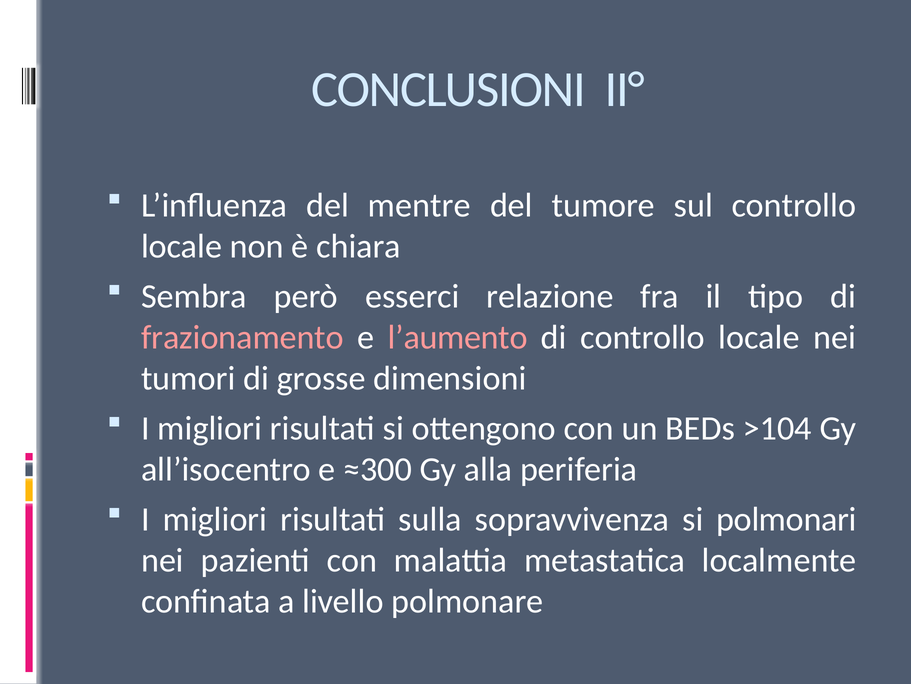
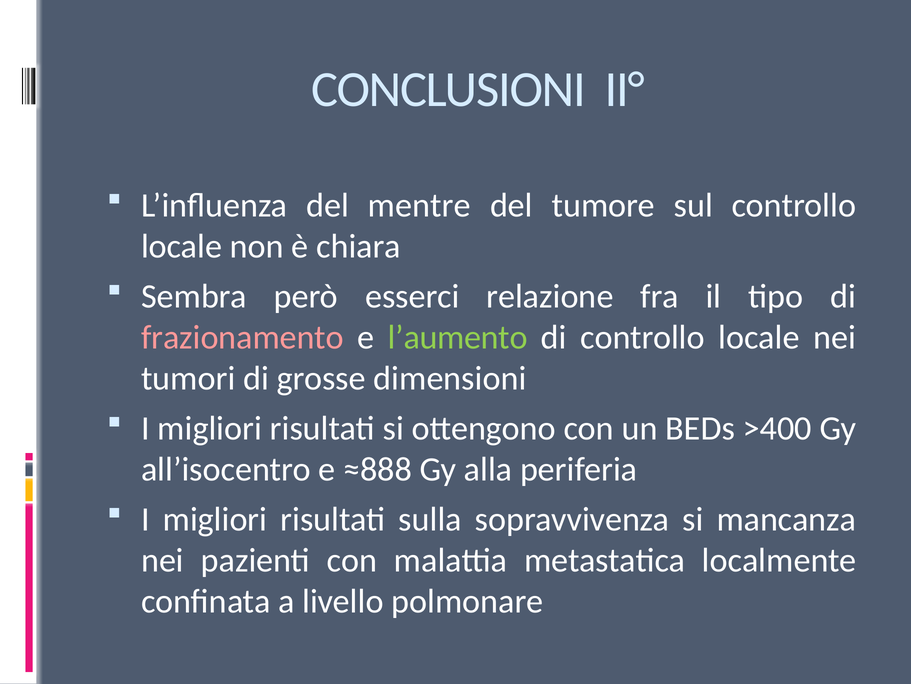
l’aumento colour: pink -> light green
>104: >104 -> >400
≈300: ≈300 -> ≈888
polmonari: polmonari -> mancanza
